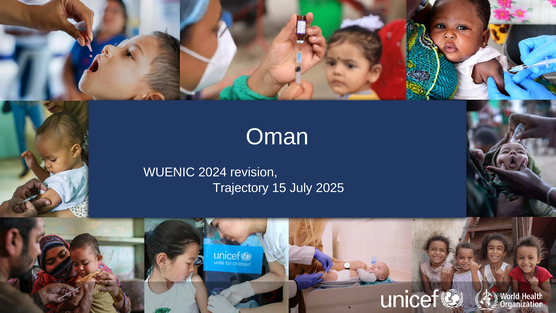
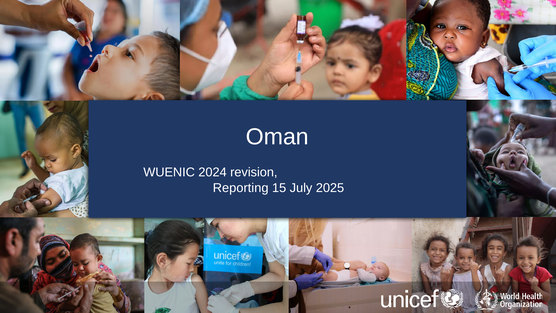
Trajectory: Trajectory -> Reporting
